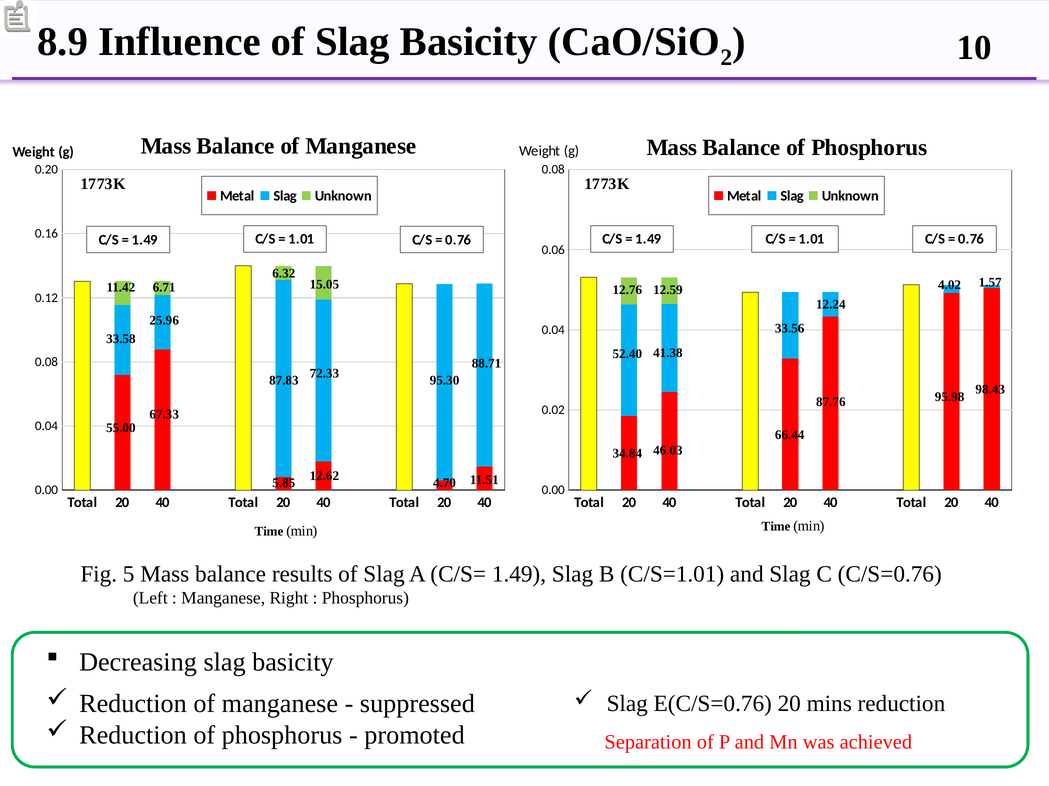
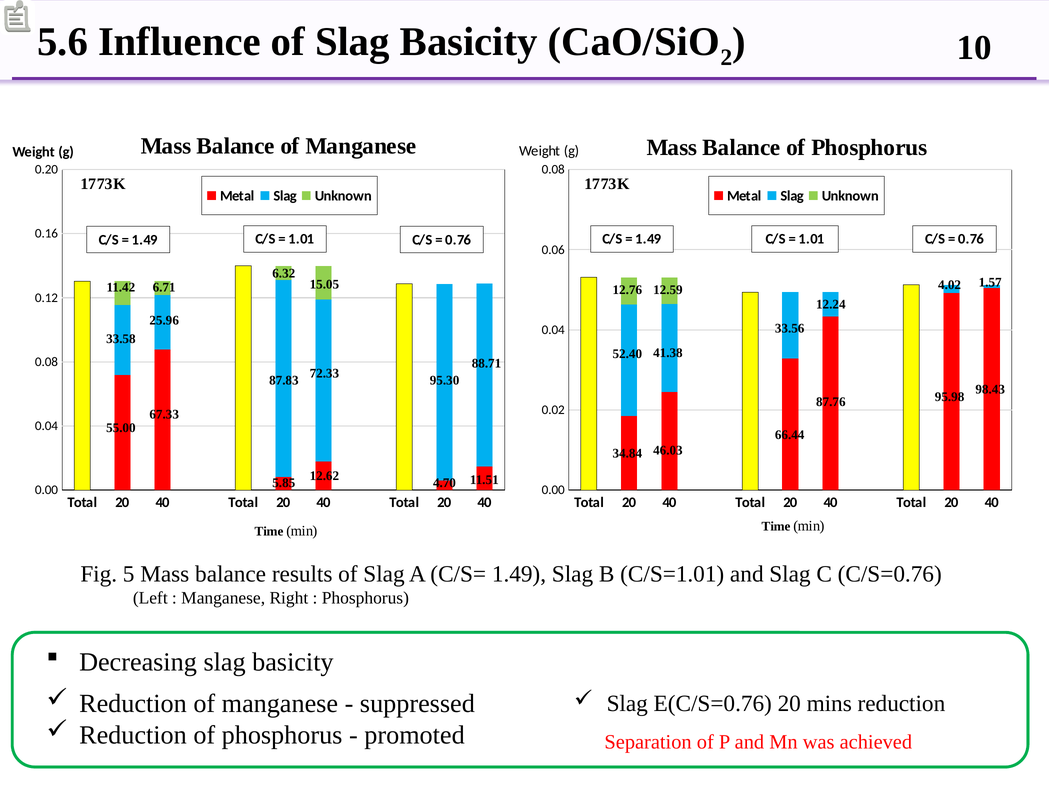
8.9: 8.9 -> 5.6
